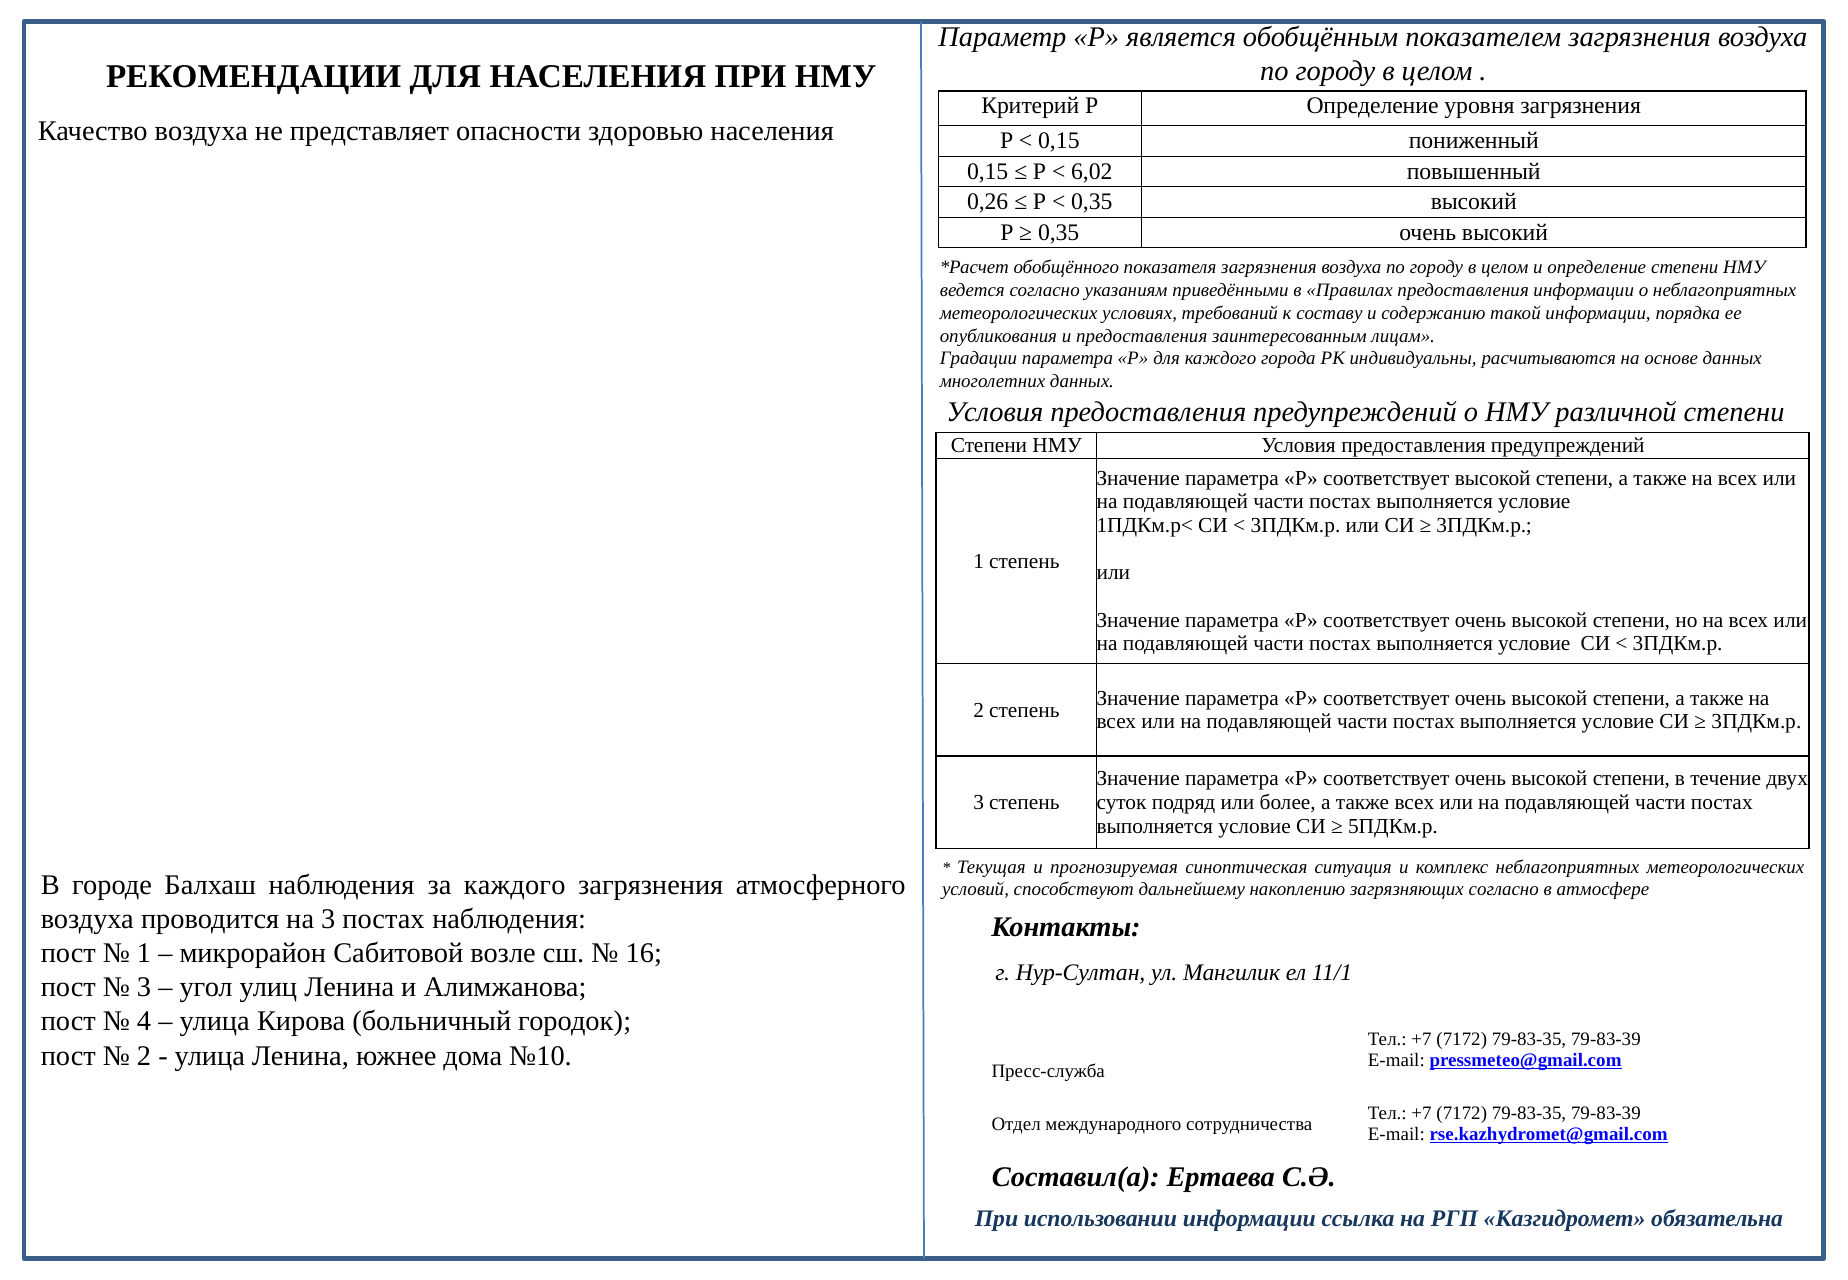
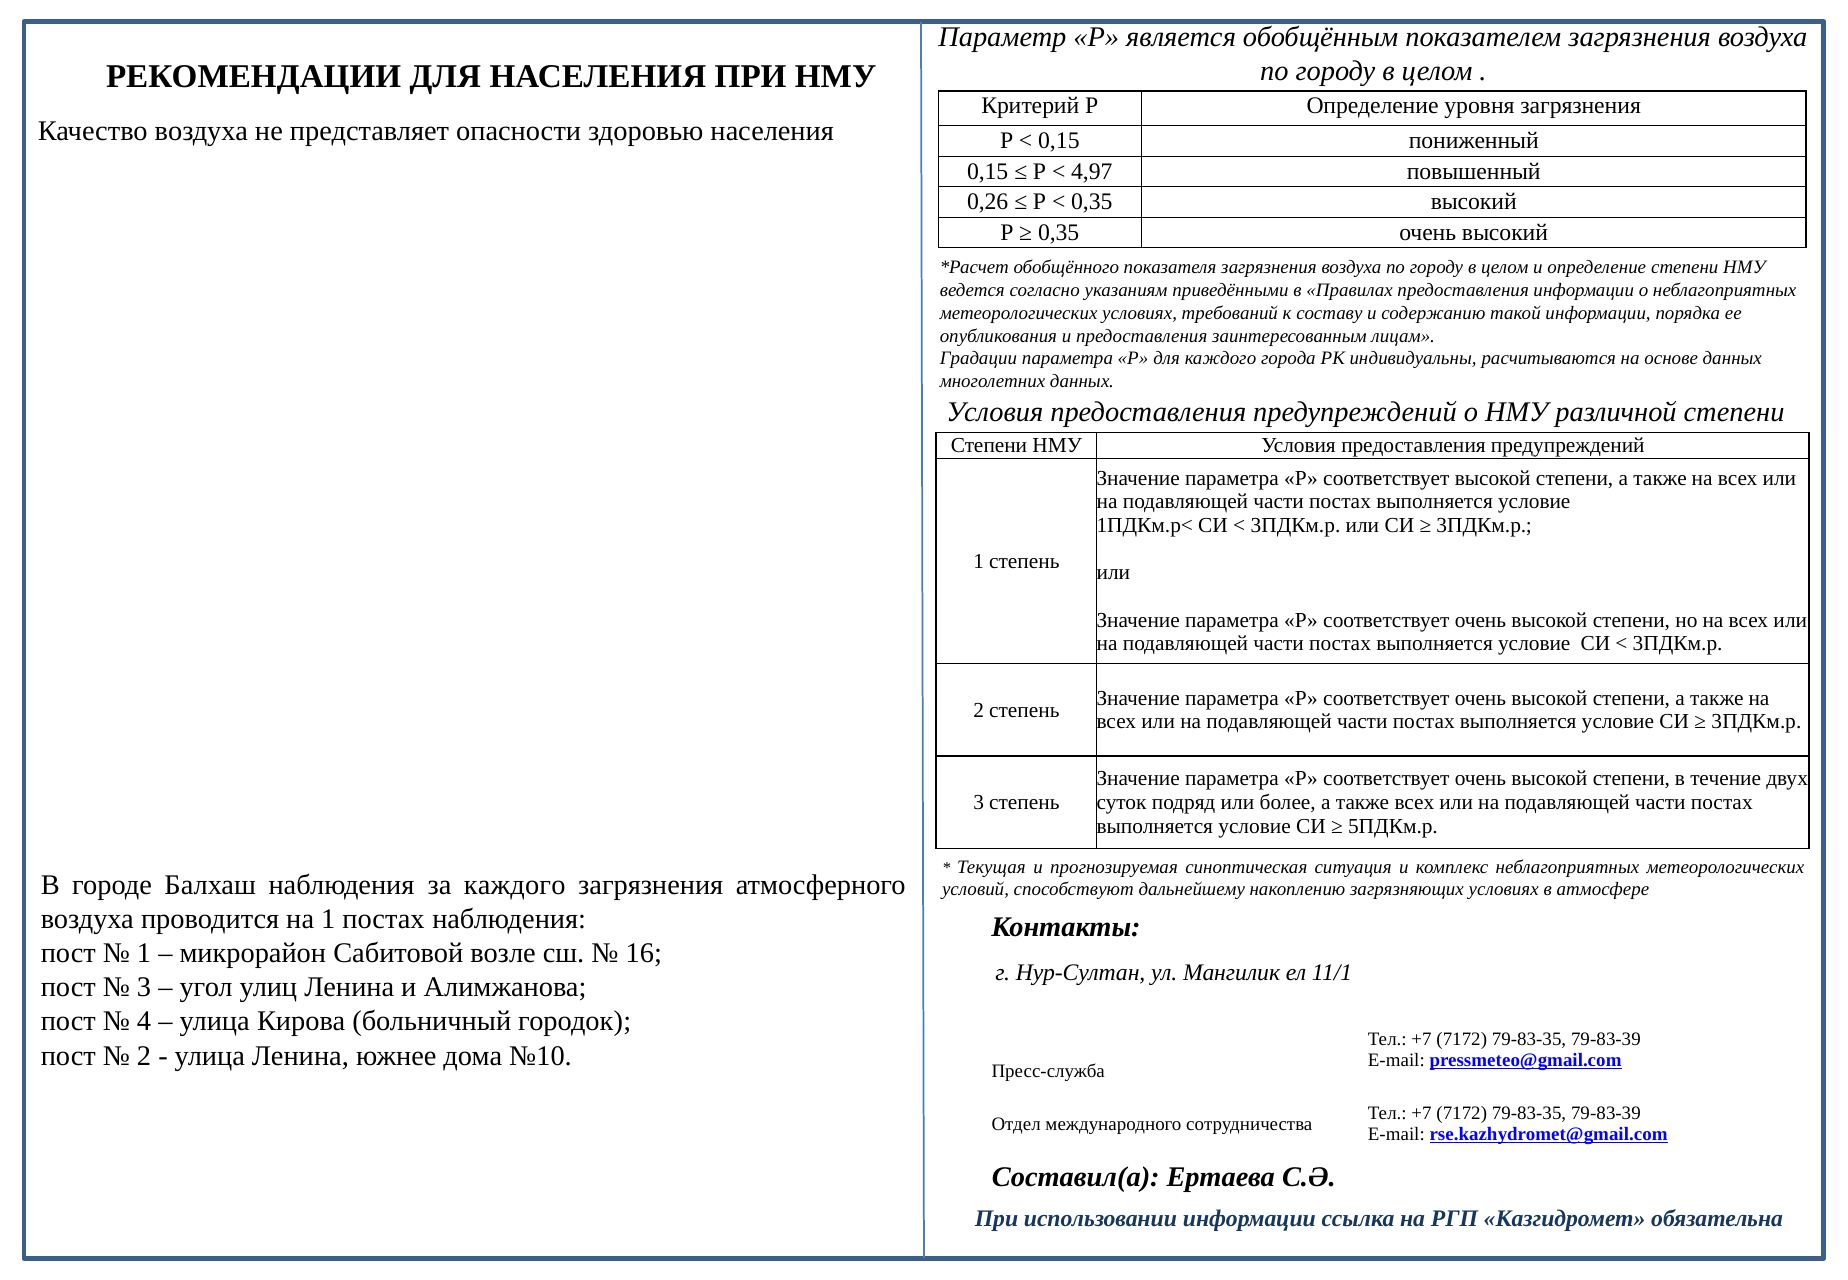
6,02: 6,02 -> 4,97
загрязняющих согласно: согласно -> условиях
на 3: 3 -> 1
